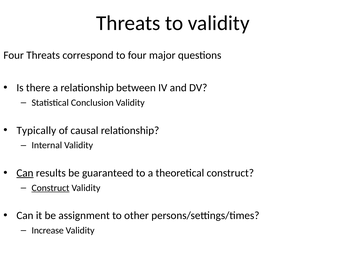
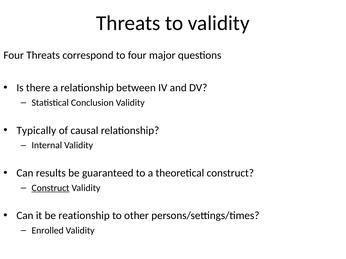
Can at (25, 173) underline: present -> none
assignment: assignment -> reationship
Increase: Increase -> Enrolled
